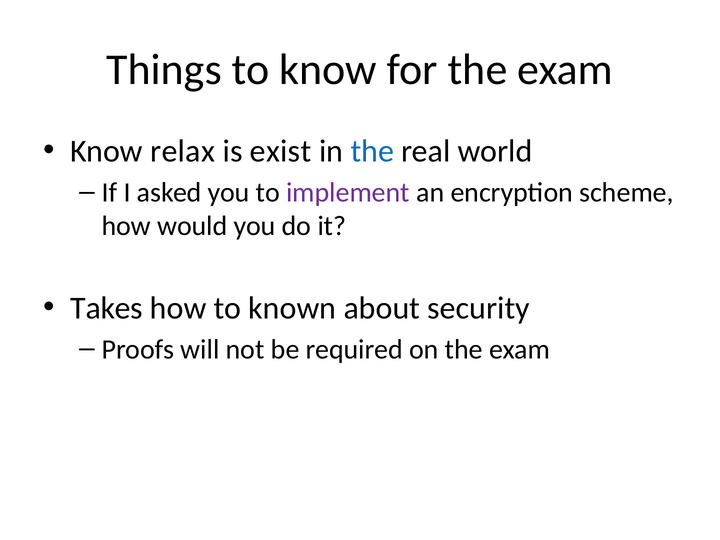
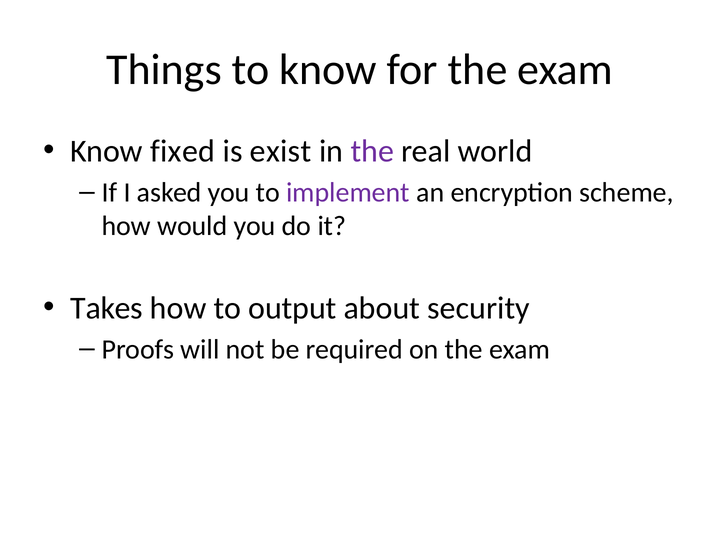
relax: relax -> fixed
the at (372, 151) colour: blue -> purple
known: known -> output
